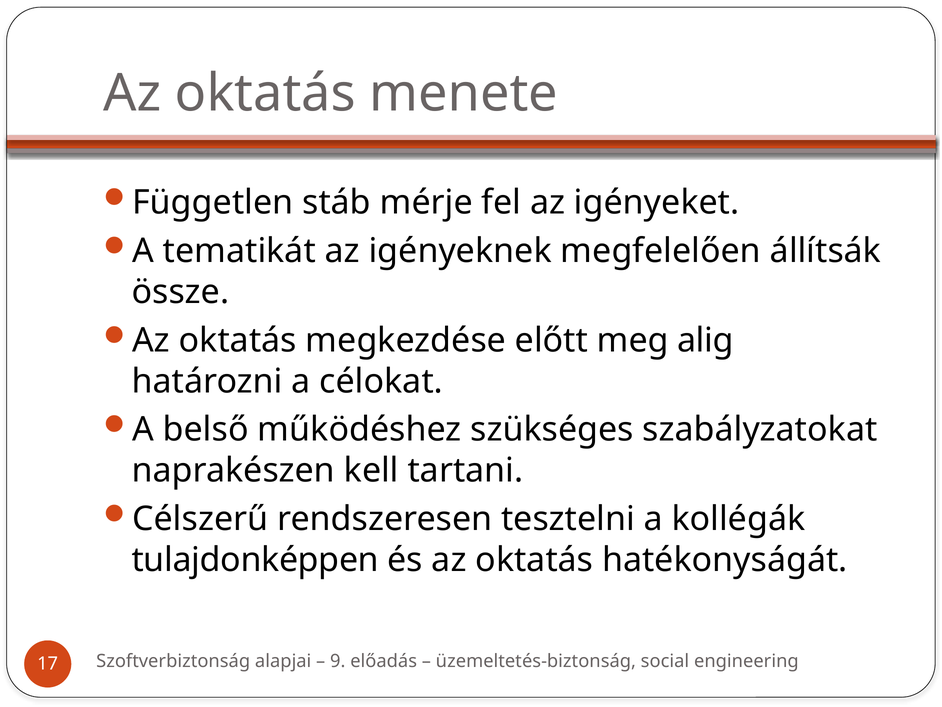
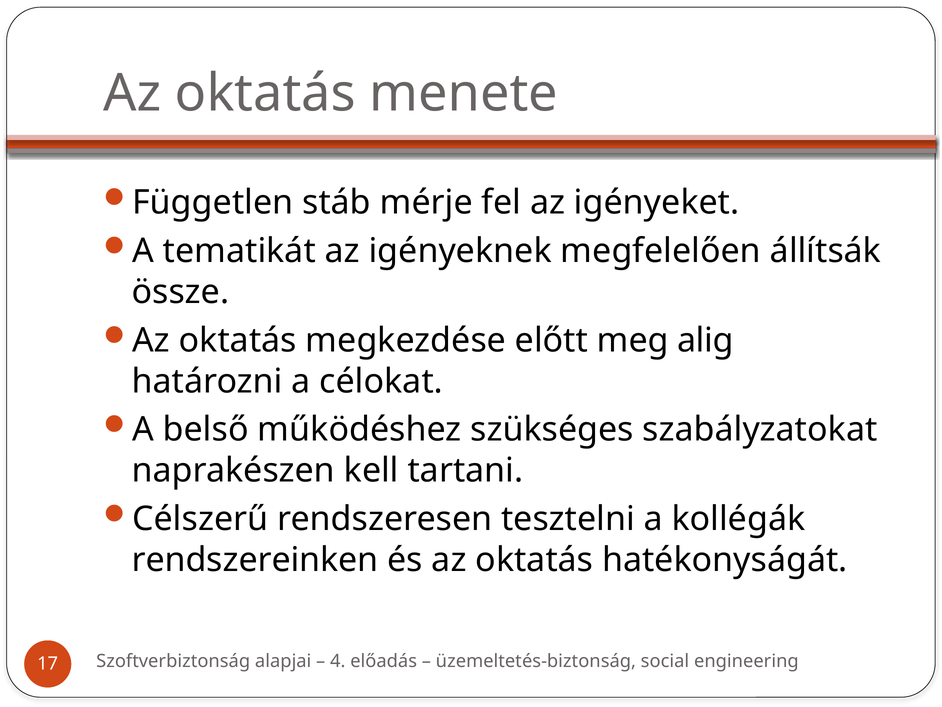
tulajdonképpen: tulajdonképpen -> rendszereinken
9: 9 -> 4
